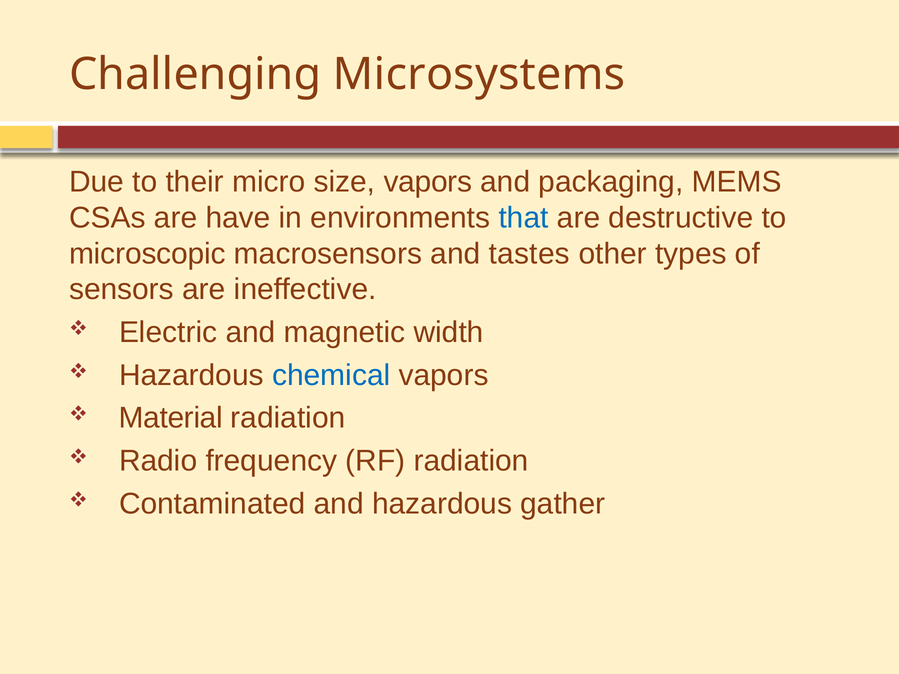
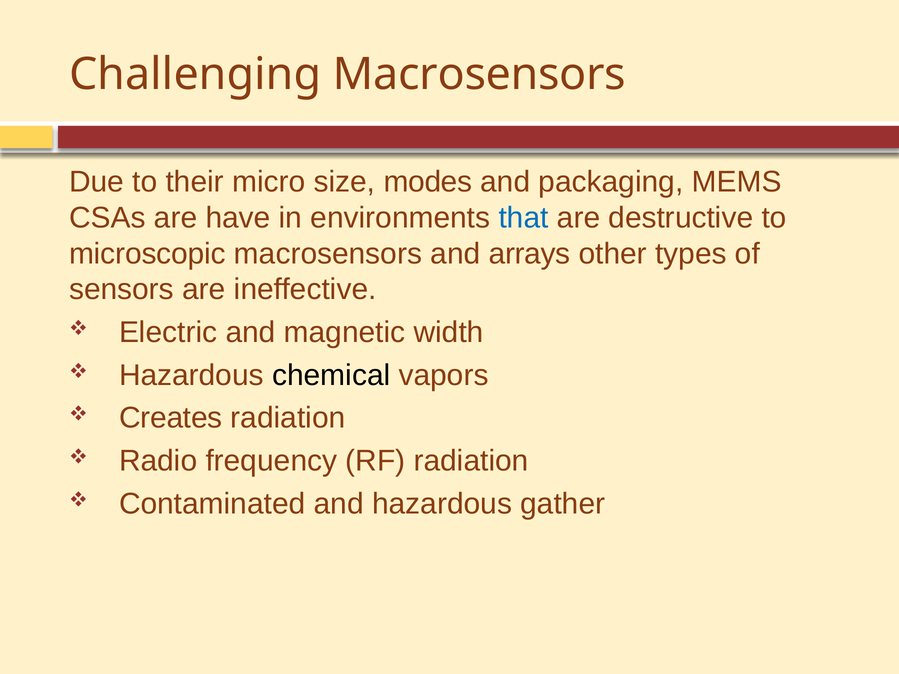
Challenging Microsystems: Microsystems -> Macrosensors
size vapors: vapors -> modes
tastes: tastes -> arrays
chemical colour: blue -> black
Material: Material -> Creates
